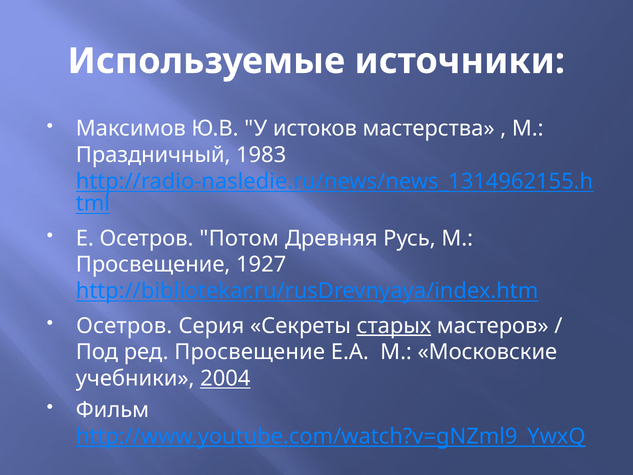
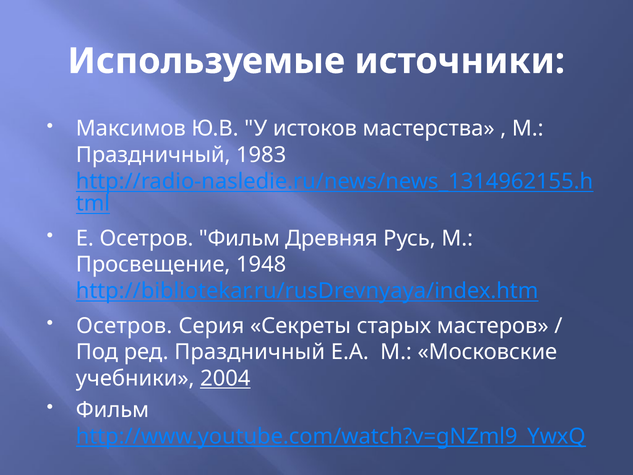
Осетров Потом: Потом -> Фильм
1927: 1927 -> 1948
старых underline: present -> none
ред Просвещение: Просвещение -> Праздничный
